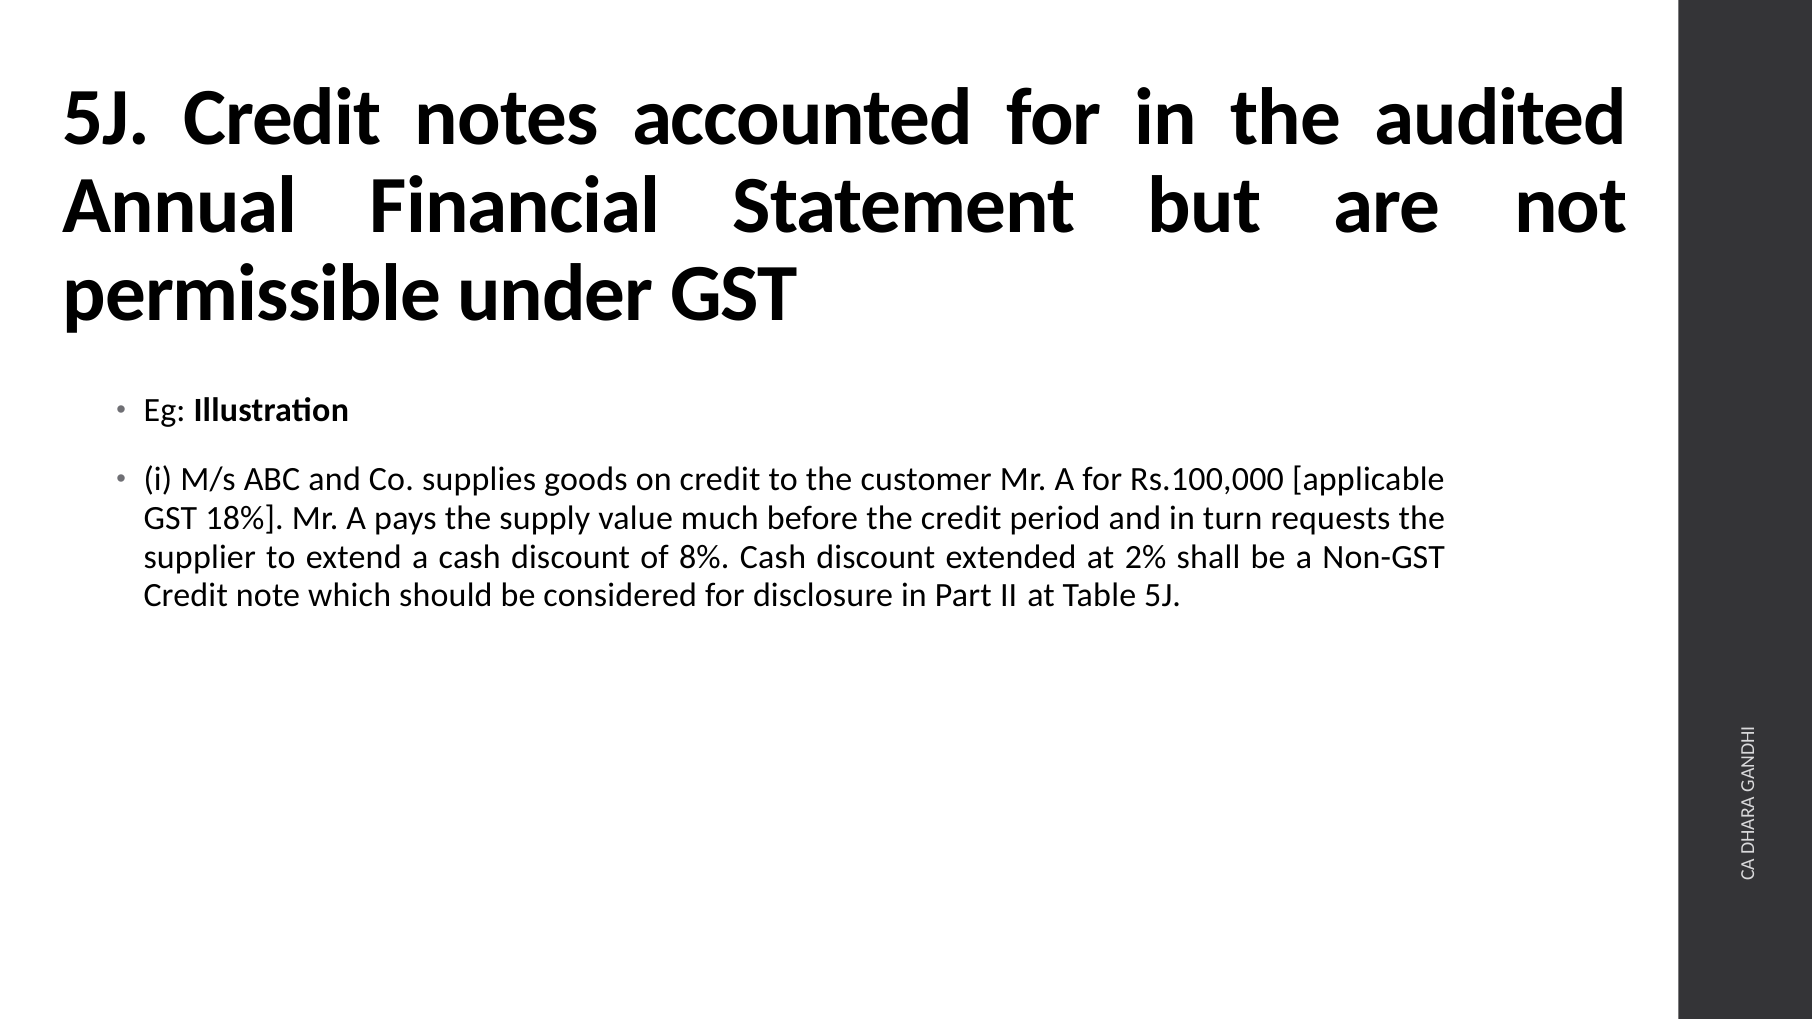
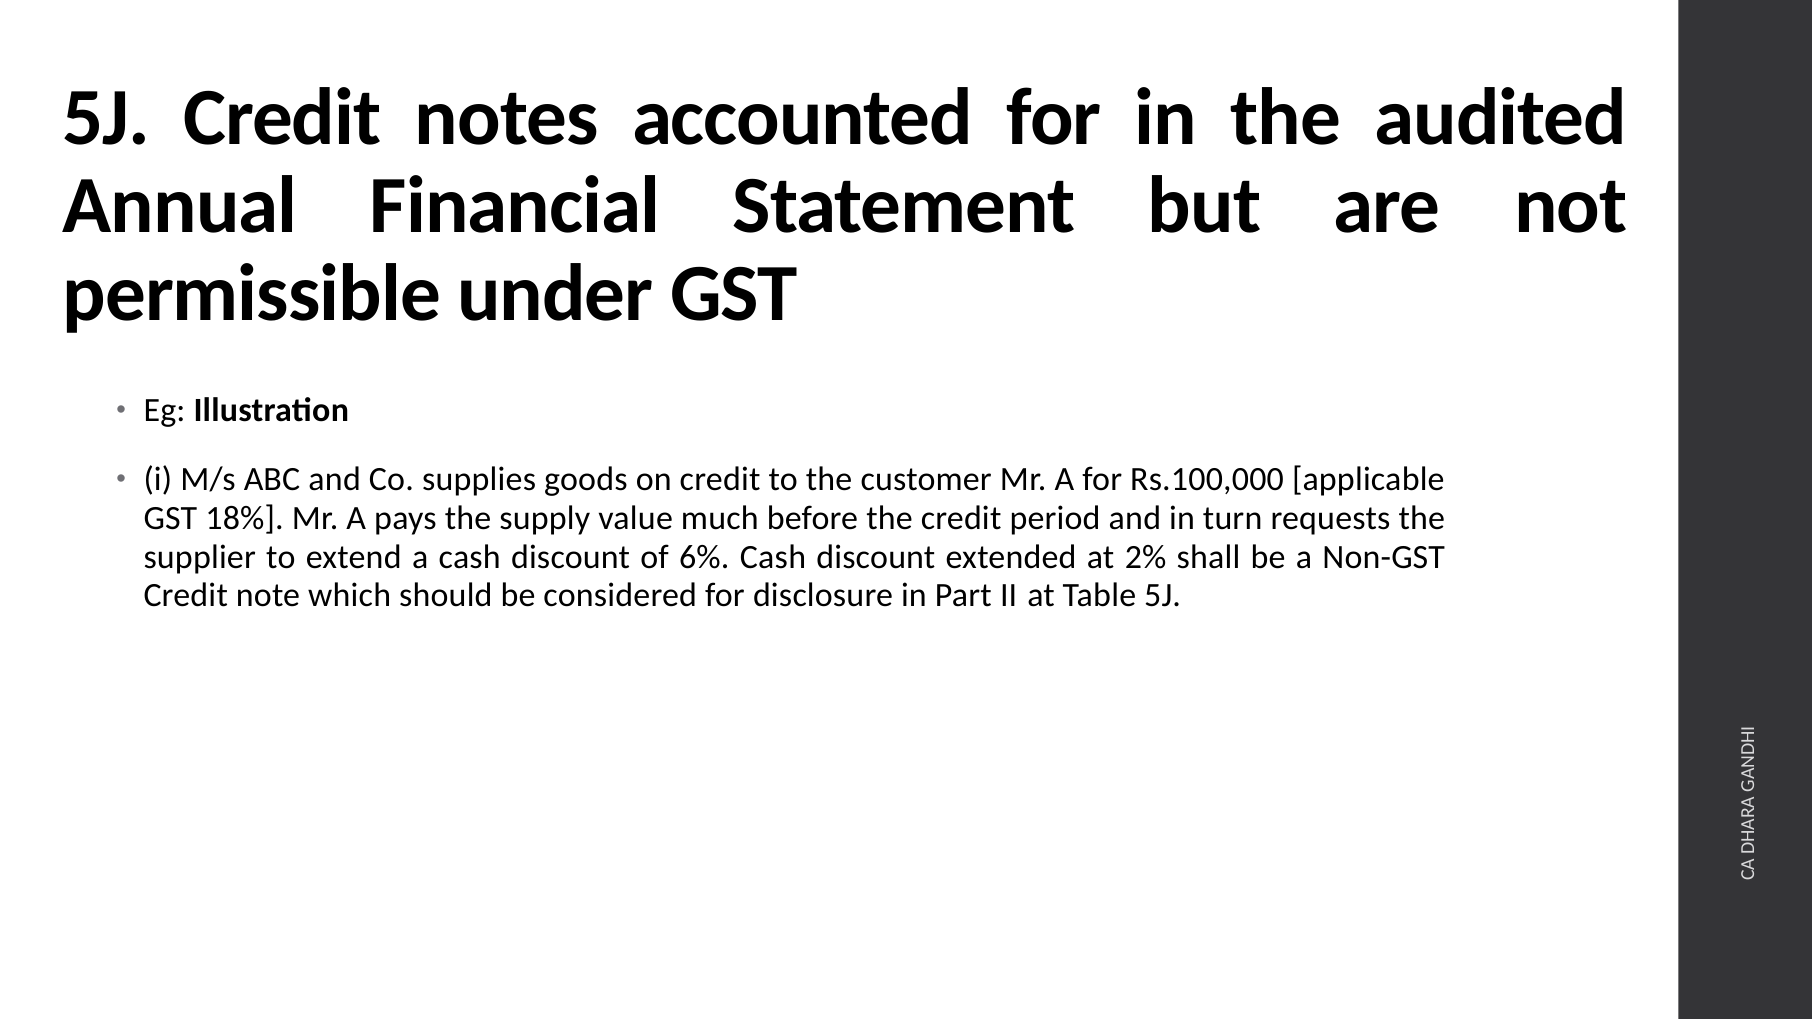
8%: 8% -> 6%
